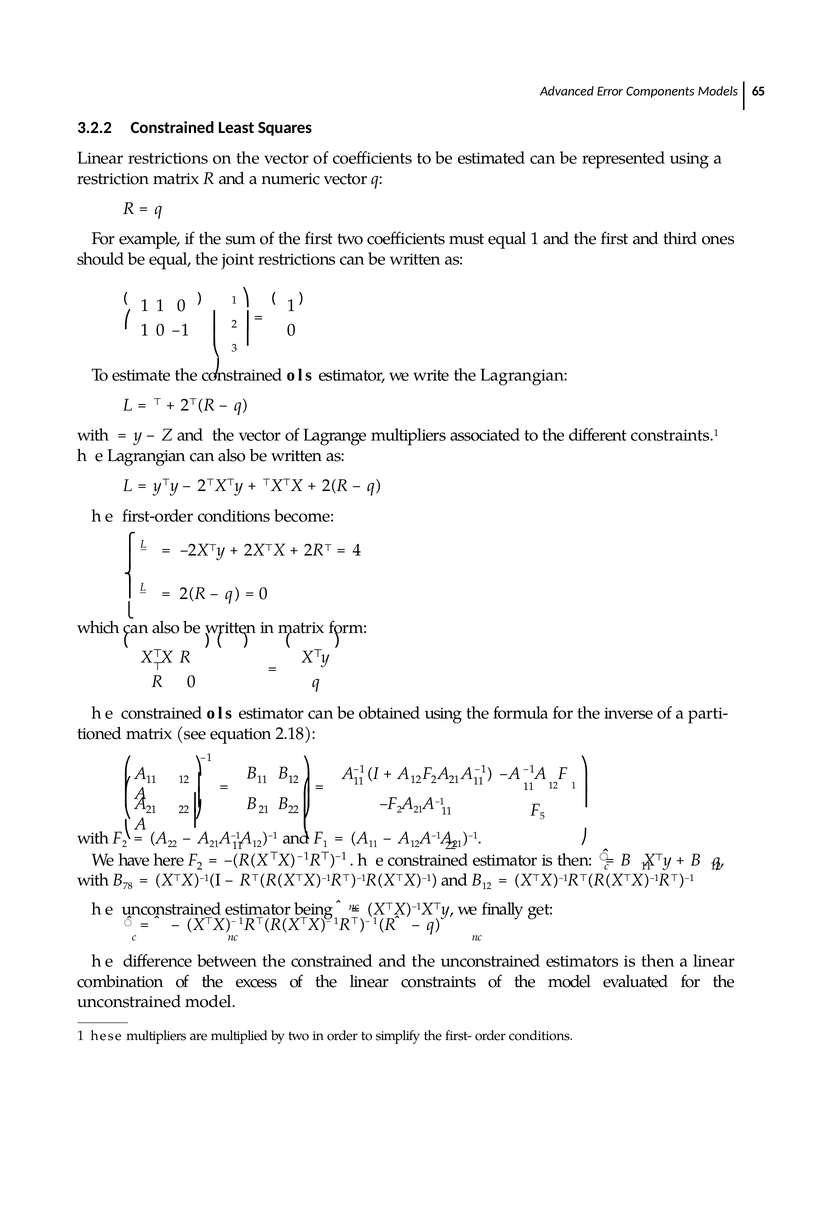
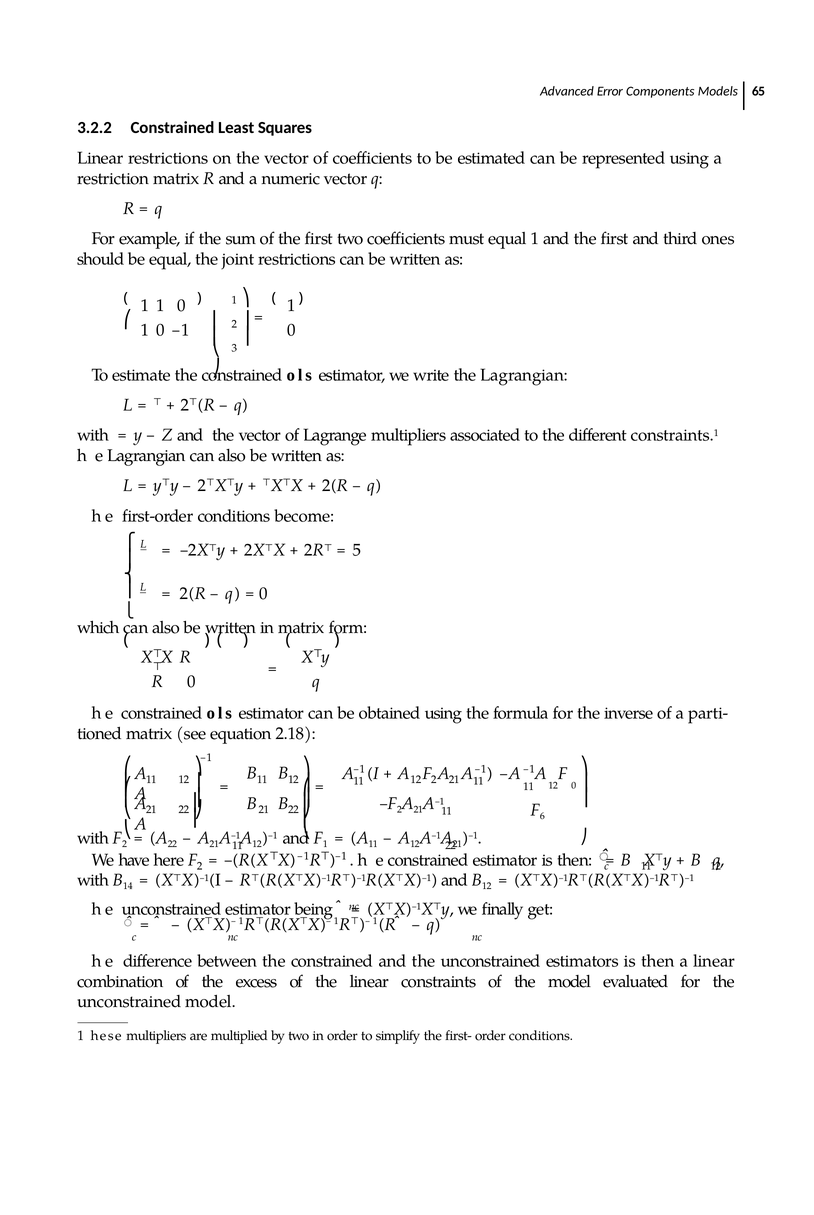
4: 4 -> 5
12 1: 1 -> 0
5: 5 -> 6
78: 78 -> 14
